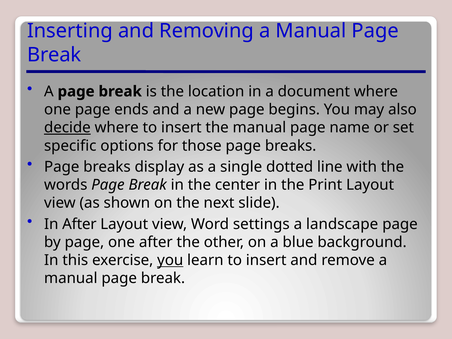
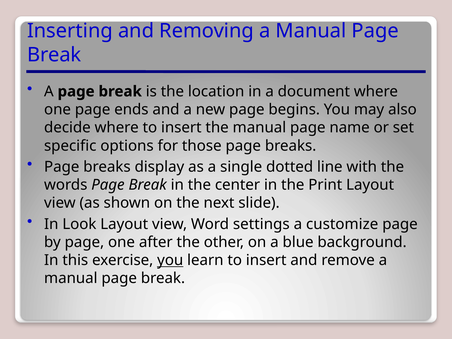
decide underline: present -> none
In After: After -> Look
landscape: landscape -> customize
